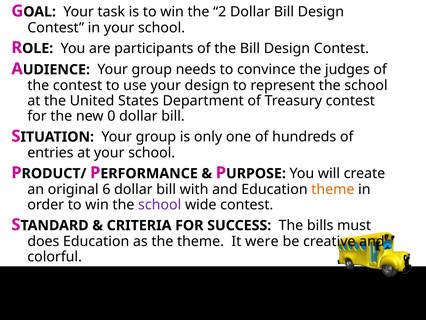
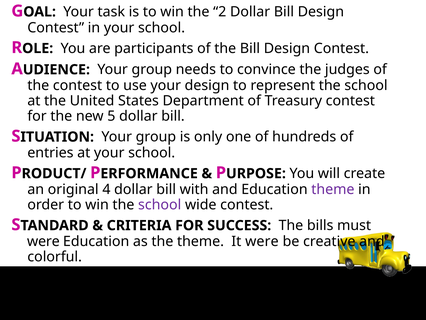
0: 0 -> 5
6: 6 -> 4
theme at (333, 189) colour: orange -> purple
does at (43, 241): does -> were
